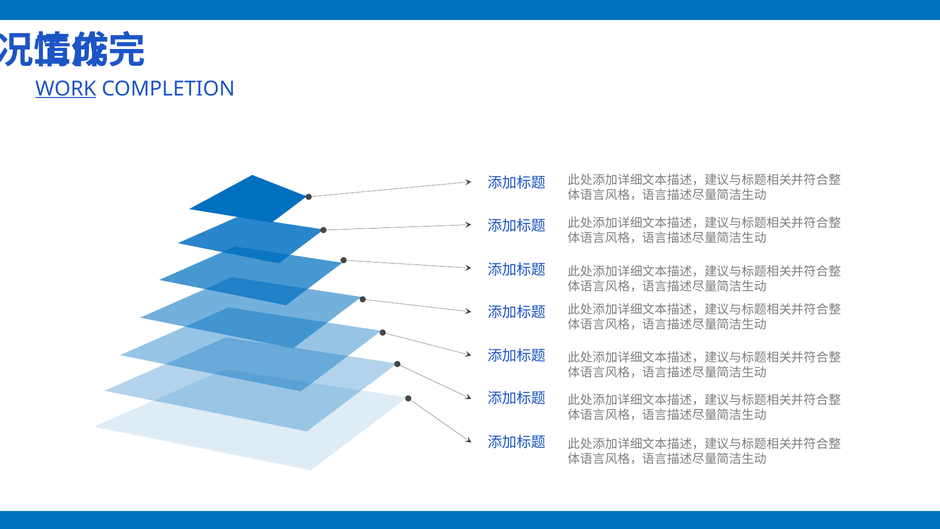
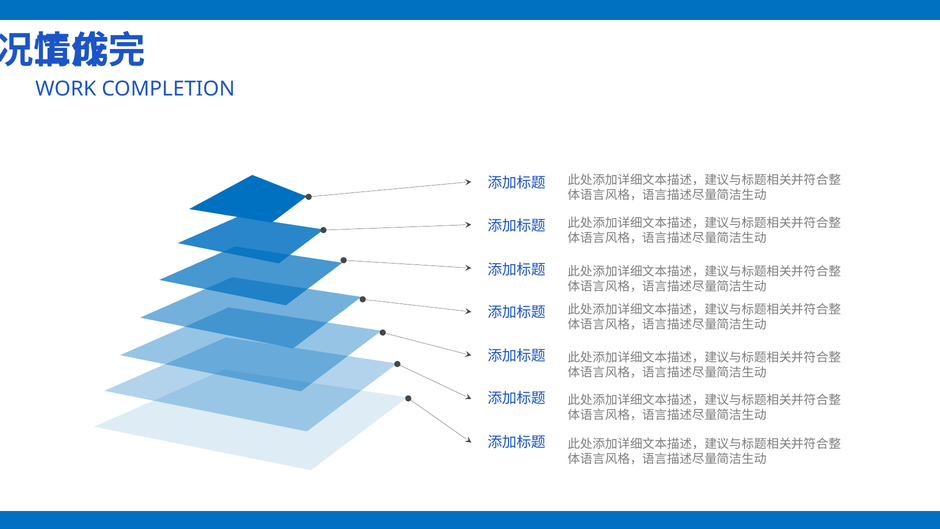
WORK underline: present -> none
